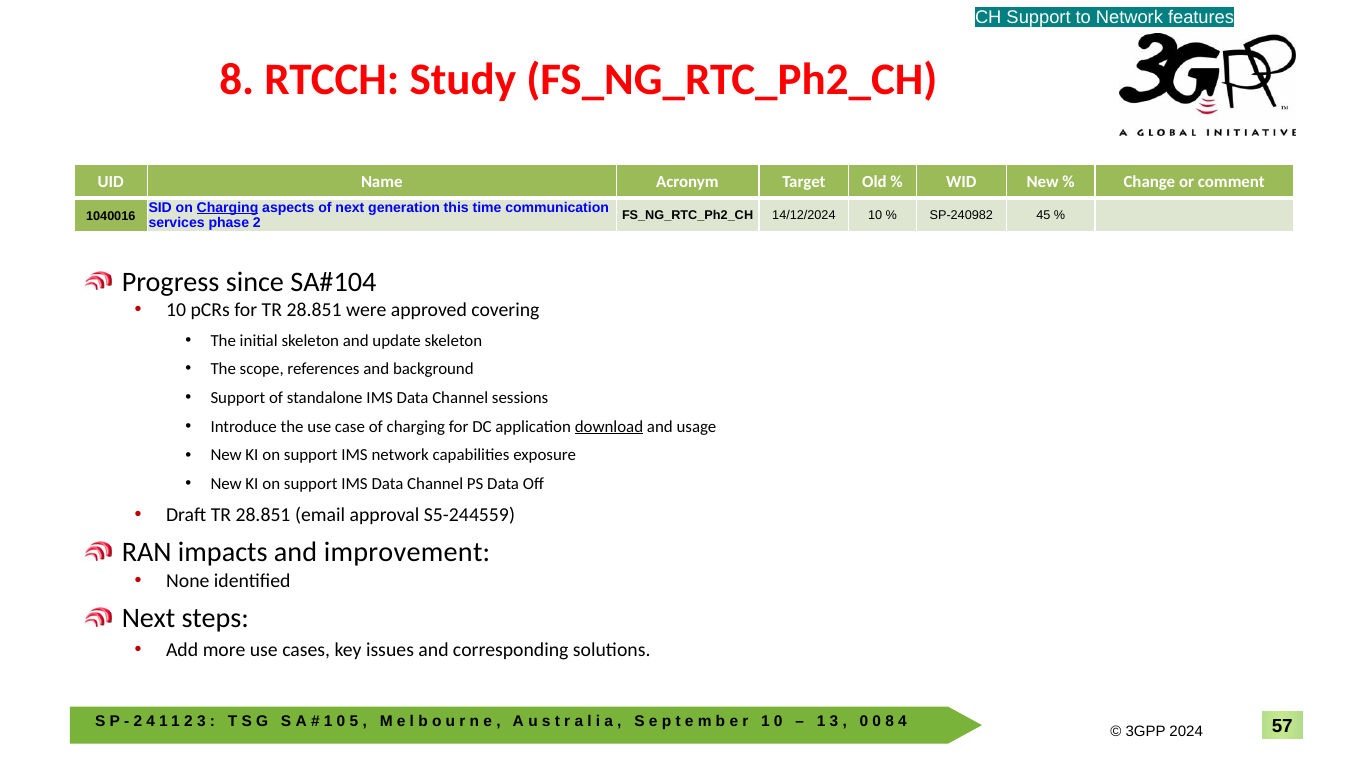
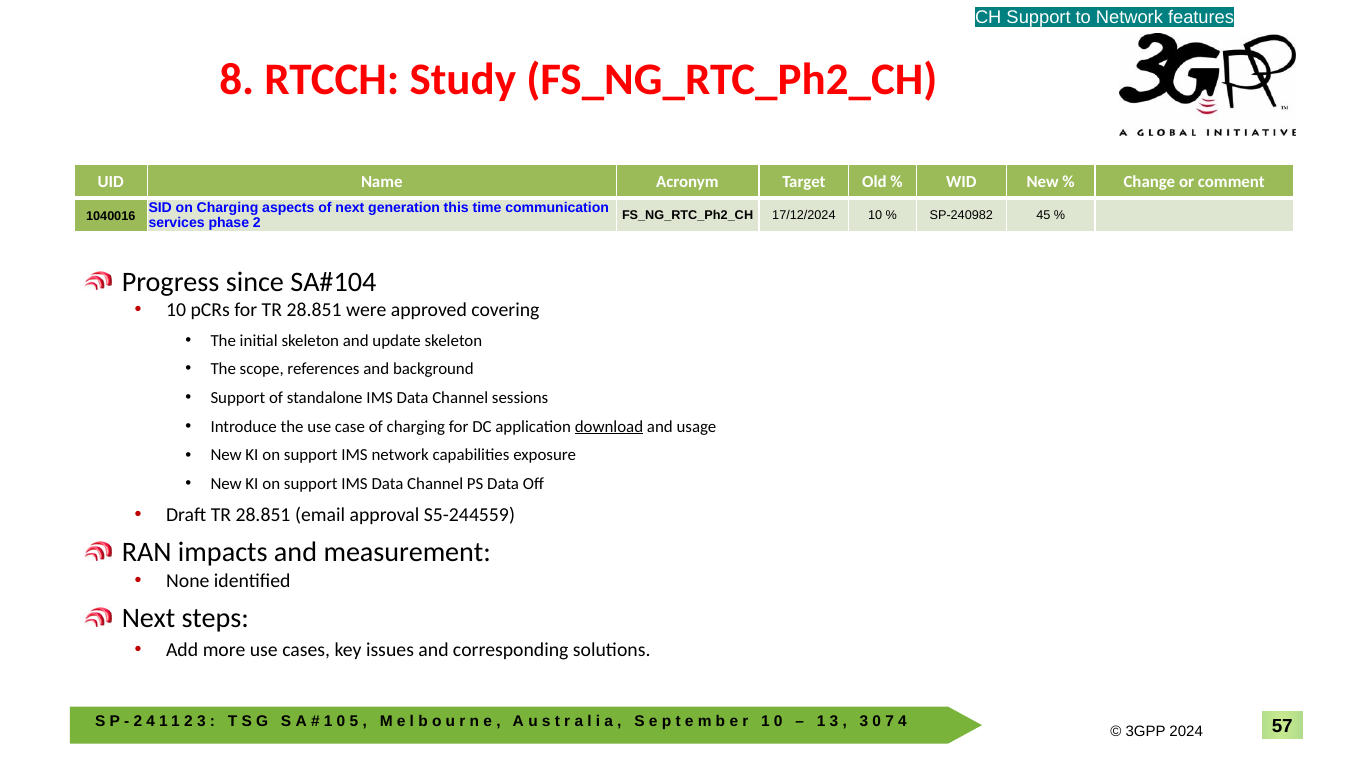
Charging at (228, 207) underline: present -> none
14/12/2024: 14/12/2024 -> 17/12/2024
improvement: improvement -> measurement
0 at (864, 722): 0 -> 3
8 at (890, 722): 8 -> 7
